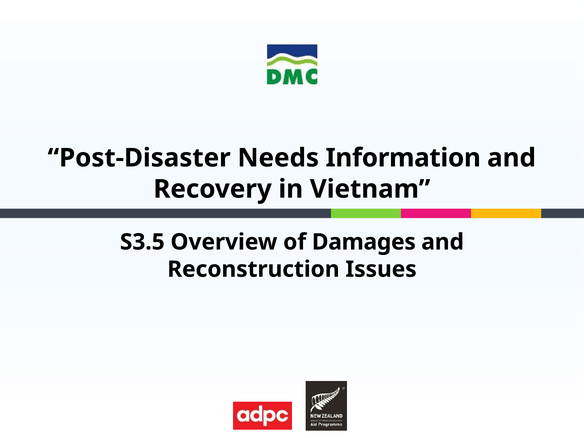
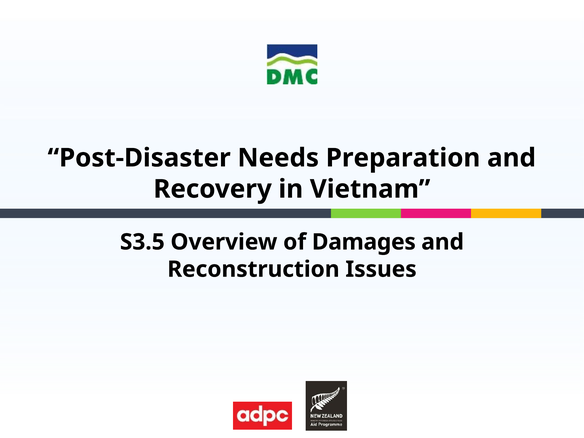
Information: Information -> Preparation
